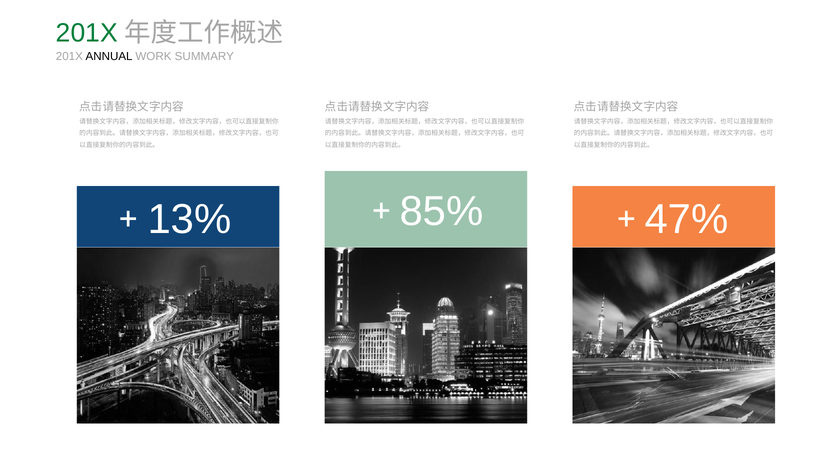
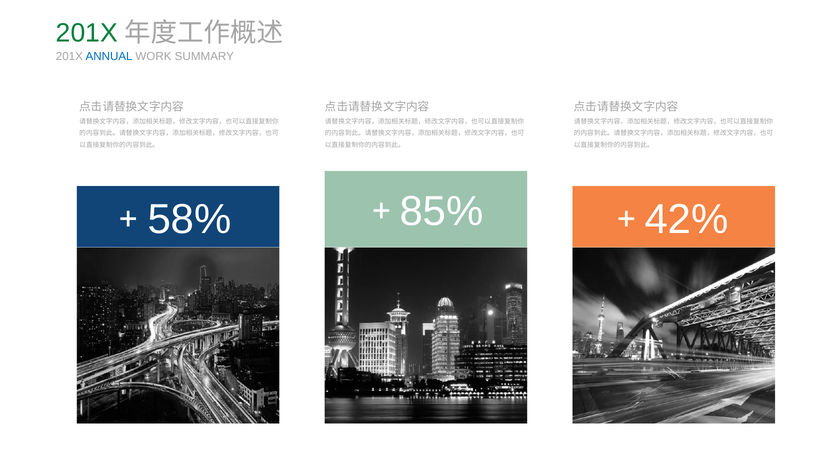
ANNUAL colour: black -> blue
13%: 13% -> 58%
47%: 47% -> 42%
